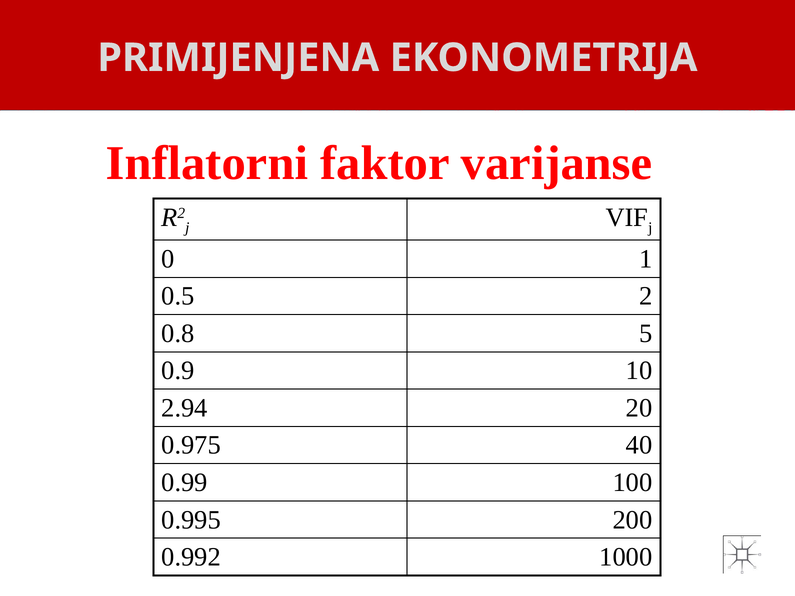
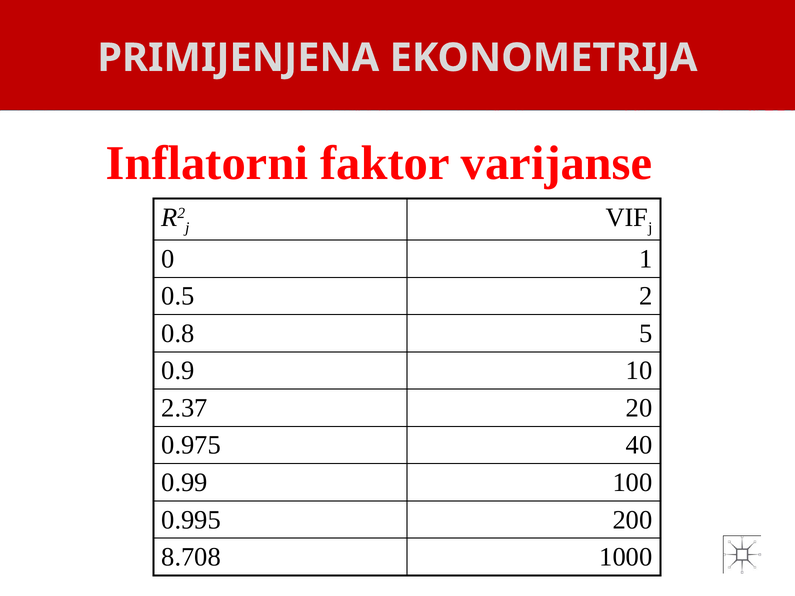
2.94: 2.94 -> 2.37
0.992: 0.992 -> 8.708
